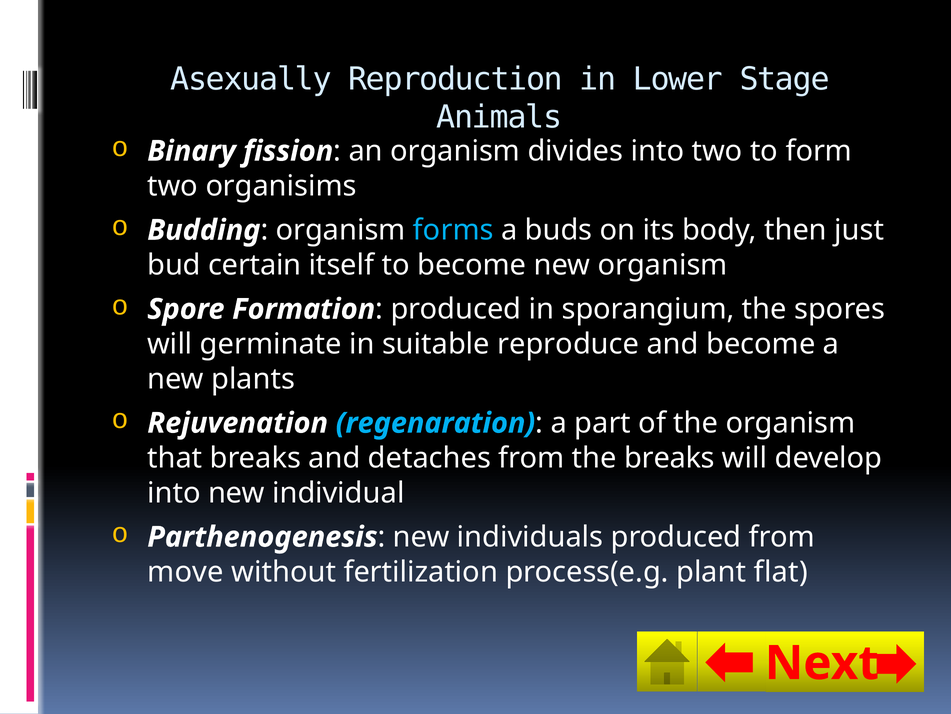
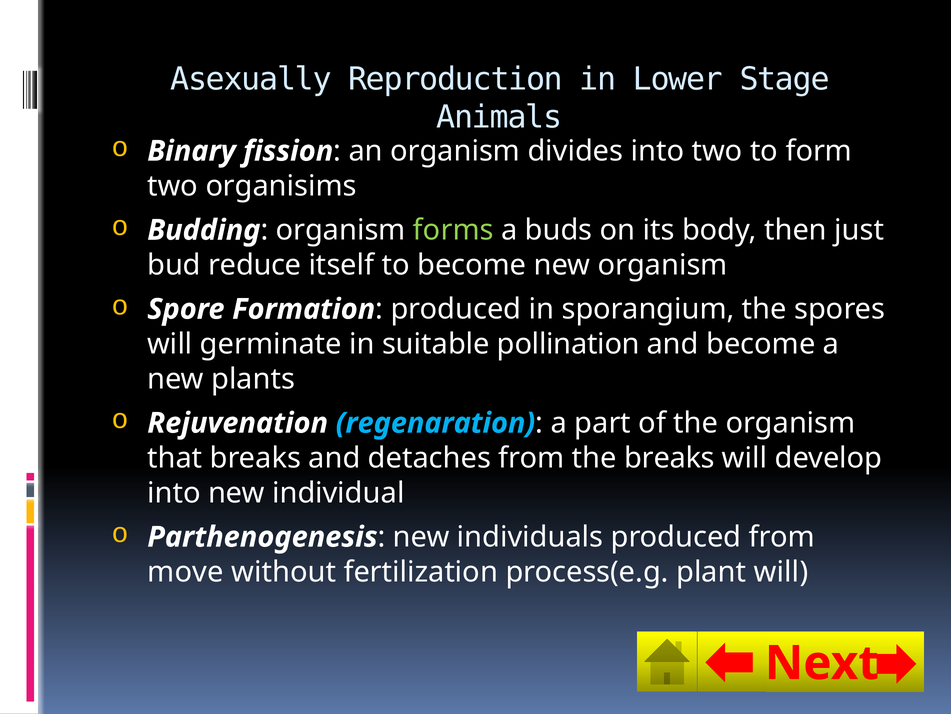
forms colour: light blue -> light green
certain: certain -> reduce
reproduce: reproduce -> pollination
plant flat: flat -> will
